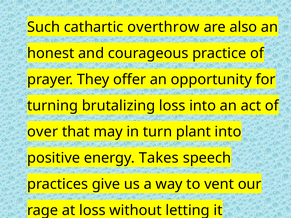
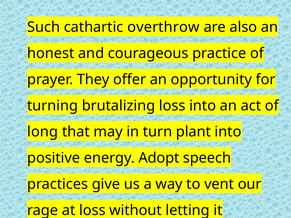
over: over -> long
Takes: Takes -> Adopt
